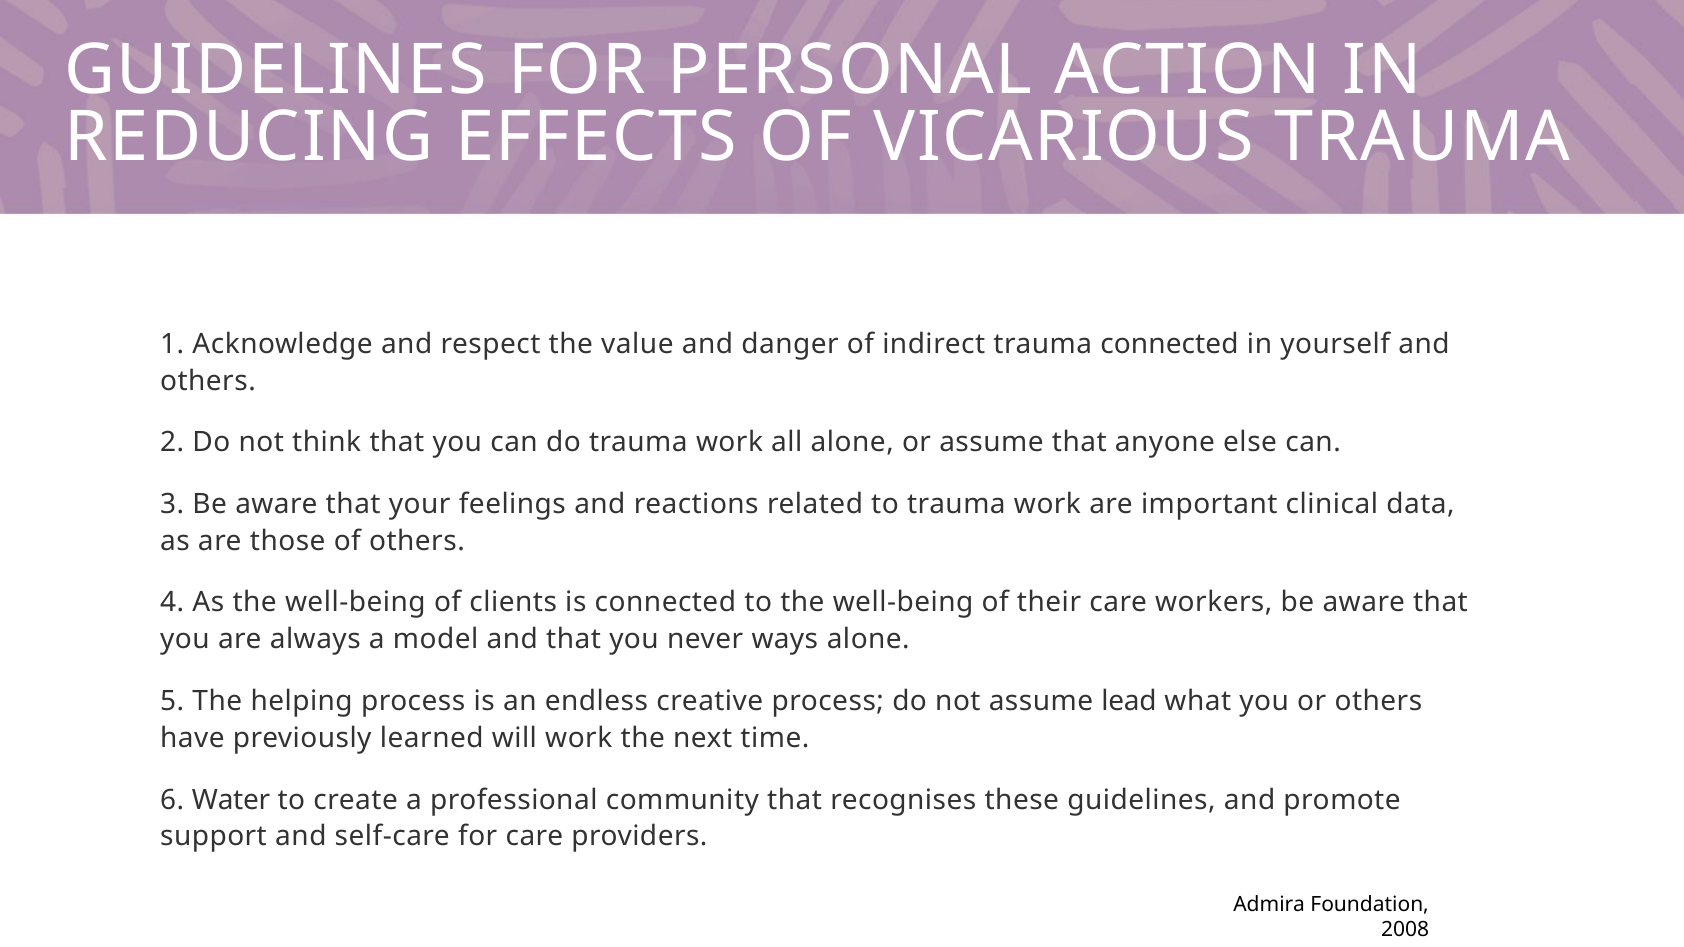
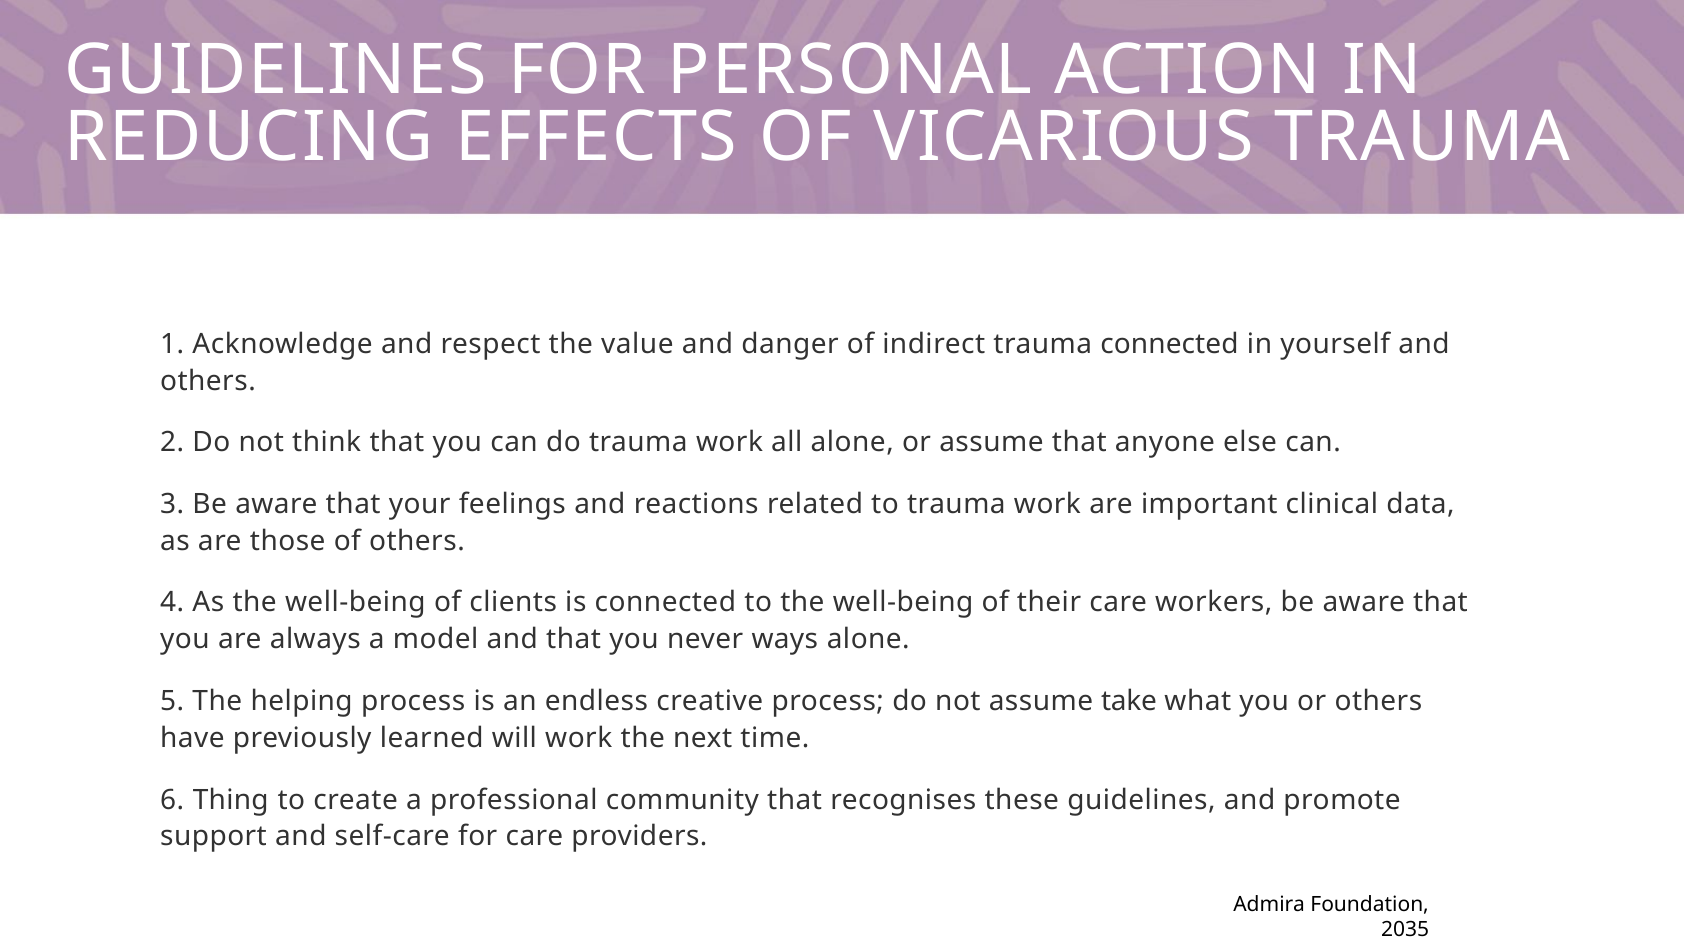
lead: lead -> take
Water: Water -> Thing
2008: 2008 -> 2035
